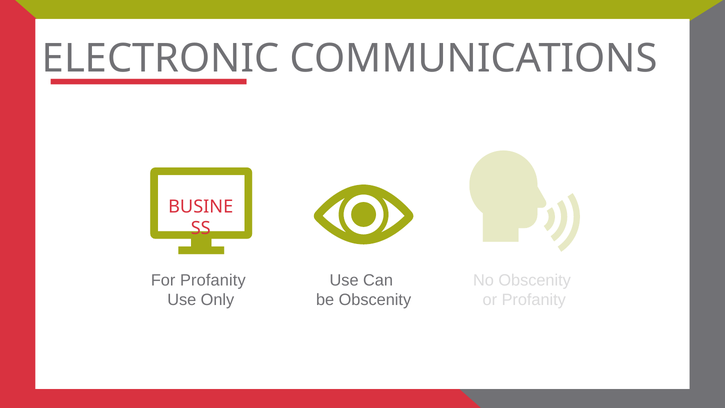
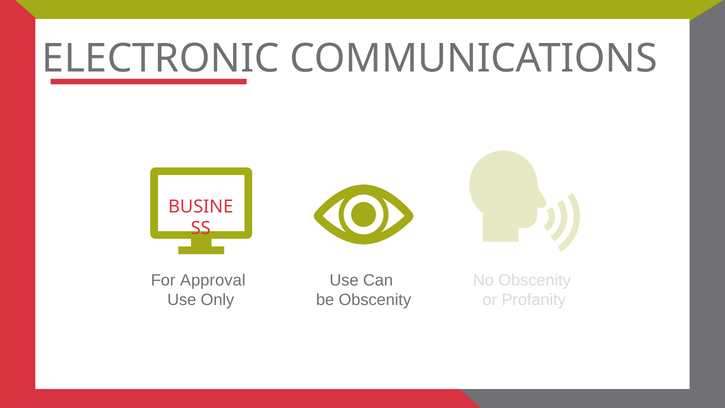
For Profanity: Profanity -> Approval
